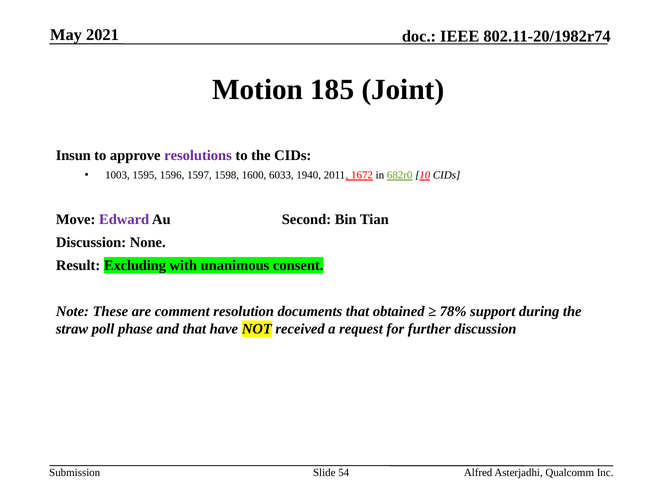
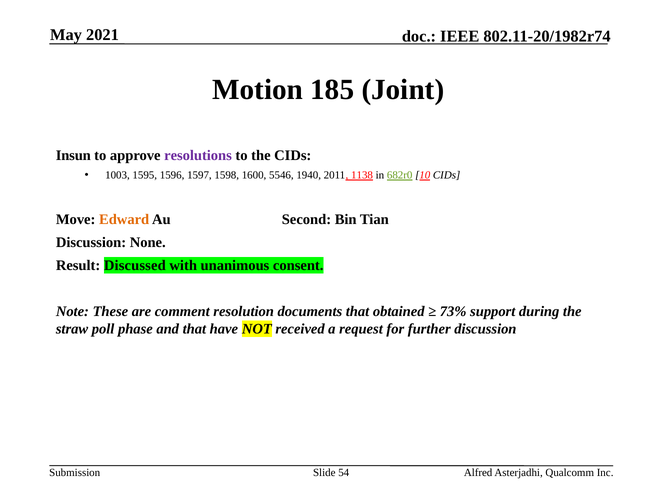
6033: 6033 -> 5546
1672: 1672 -> 1138
Edward colour: purple -> orange
Excluding: Excluding -> Discussed
78%: 78% -> 73%
